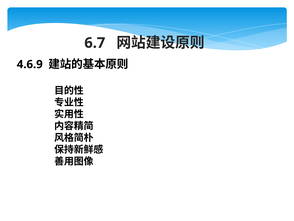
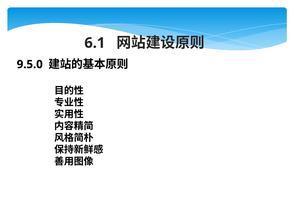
6.7: 6.7 -> 6.1
4.6.9: 4.6.9 -> 9.5.0
